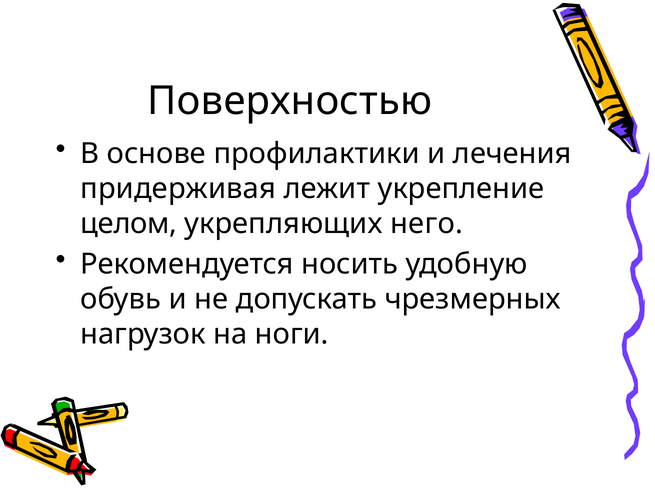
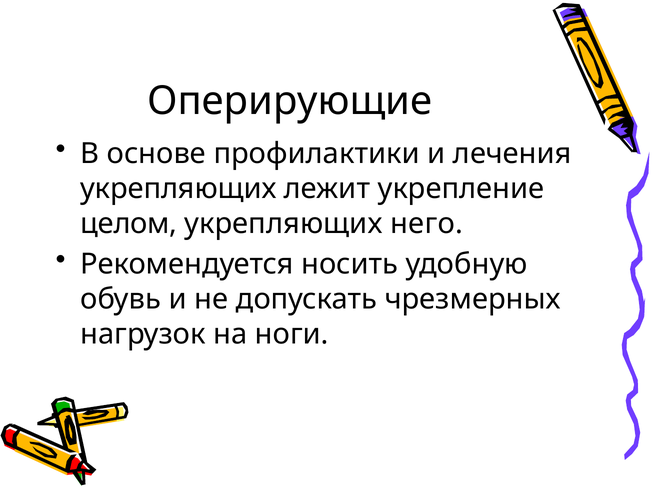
Поверхностью: Поверхностью -> Оперирующие
придерживая at (178, 189): придерживая -> укрепляющих
